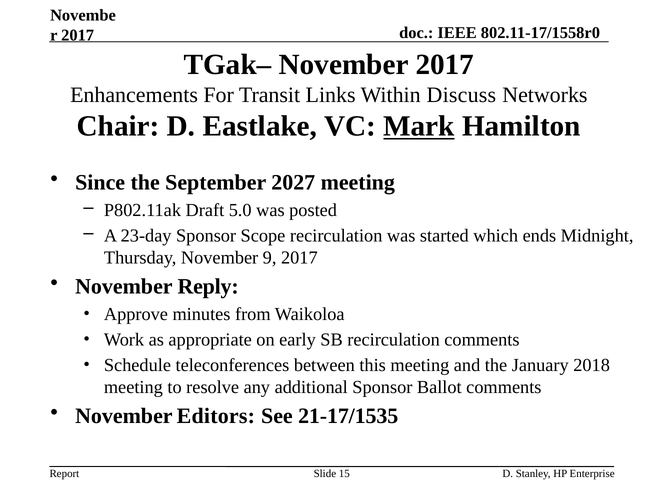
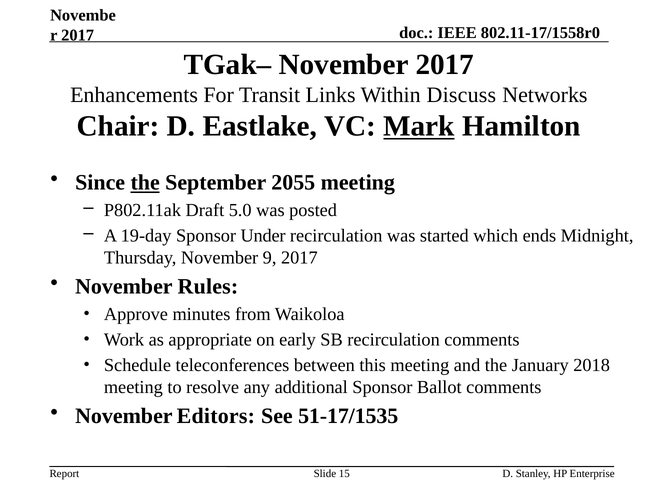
the at (145, 183) underline: none -> present
2027: 2027 -> 2055
23-day: 23-day -> 19-day
Scope: Scope -> Under
Reply: Reply -> Rules
21-17/1535: 21-17/1535 -> 51-17/1535
